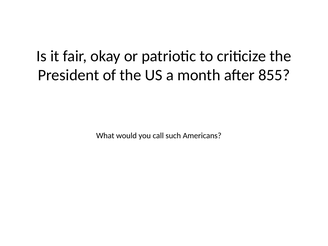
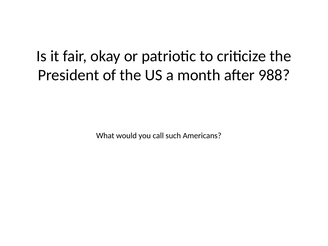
855: 855 -> 988
